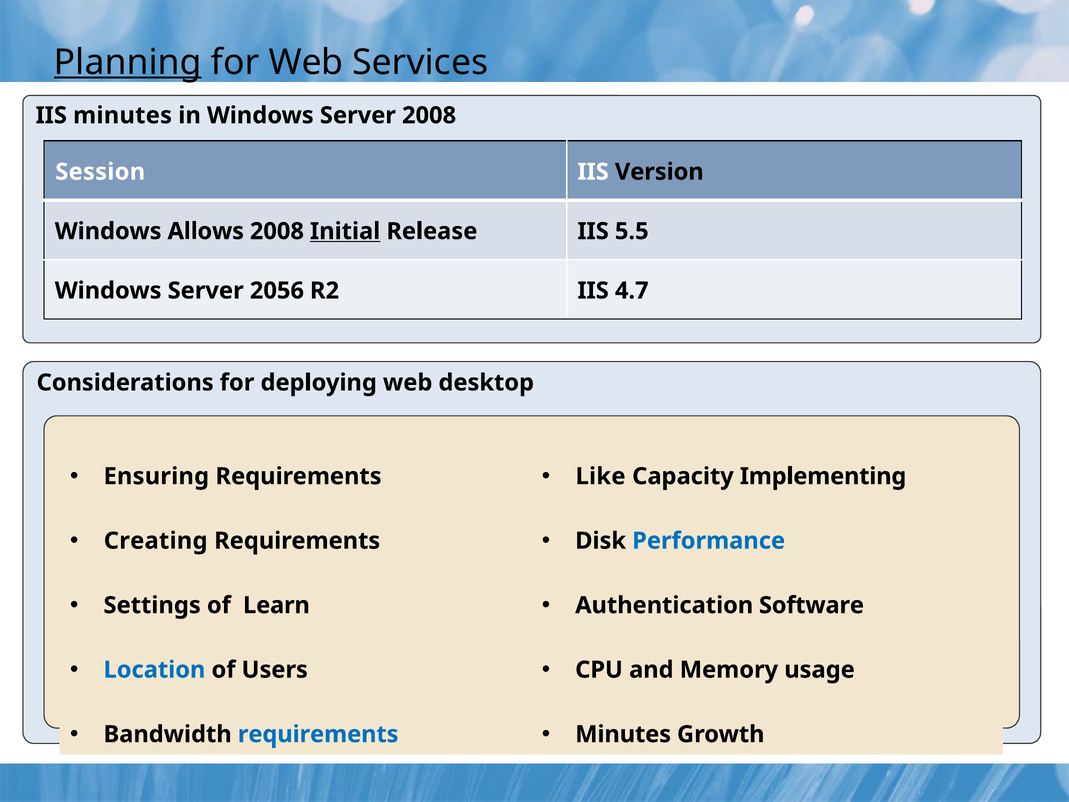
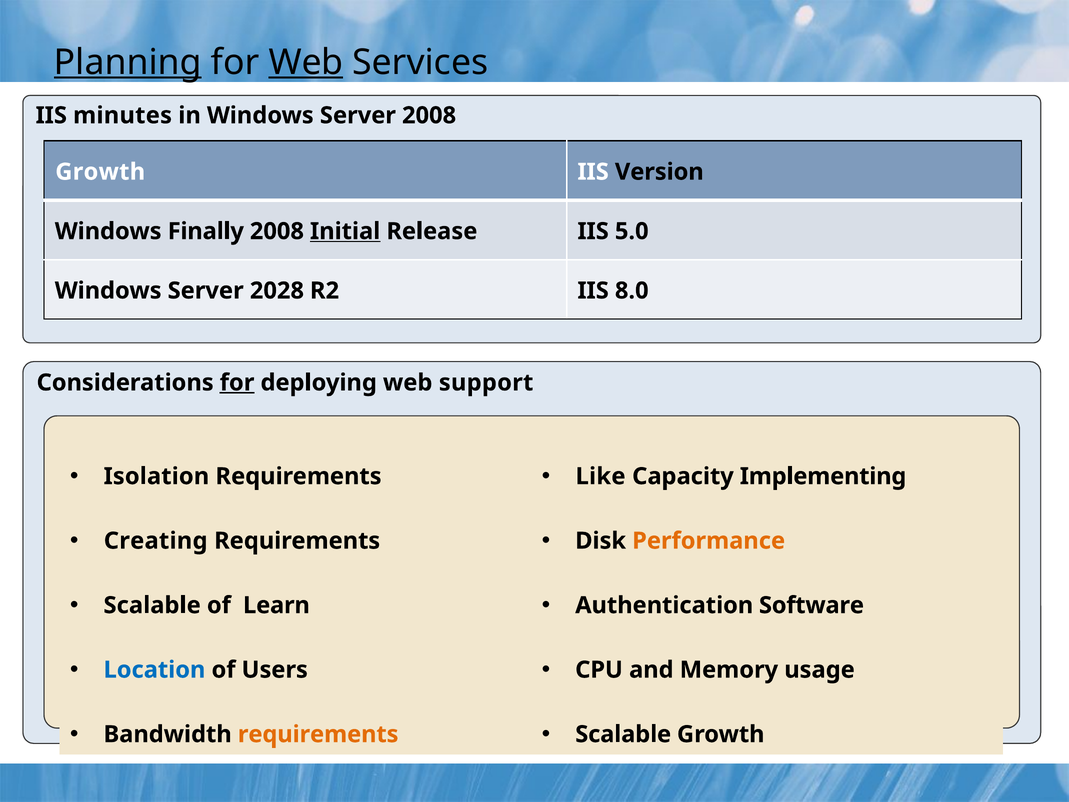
Web at (306, 62) underline: none -> present
Session at (100, 172): Session -> Growth
Allows: Allows -> Finally
5.5: 5.5 -> 5.0
2056: 2056 -> 2028
4.7: 4.7 -> 8.0
for at (237, 383) underline: none -> present
desktop: desktop -> support
Ensuring: Ensuring -> Isolation
Performance colour: blue -> orange
Settings at (152, 605): Settings -> Scalable
requirements at (318, 734) colour: blue -> orange
Minutes at (623, 734): Minutes -> Scalable
